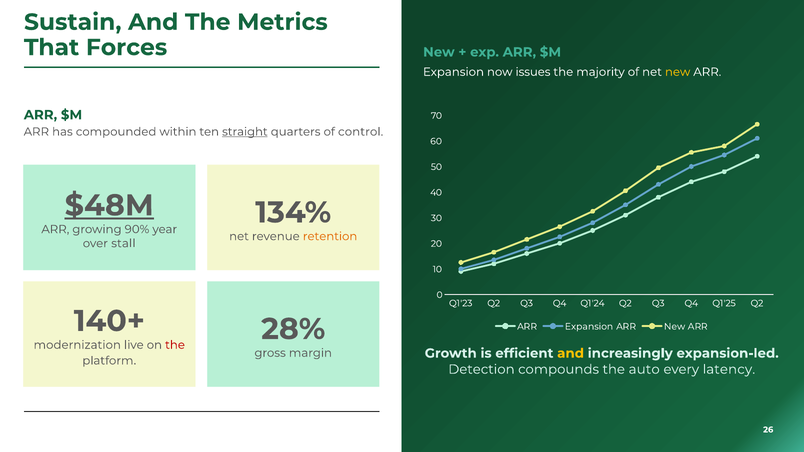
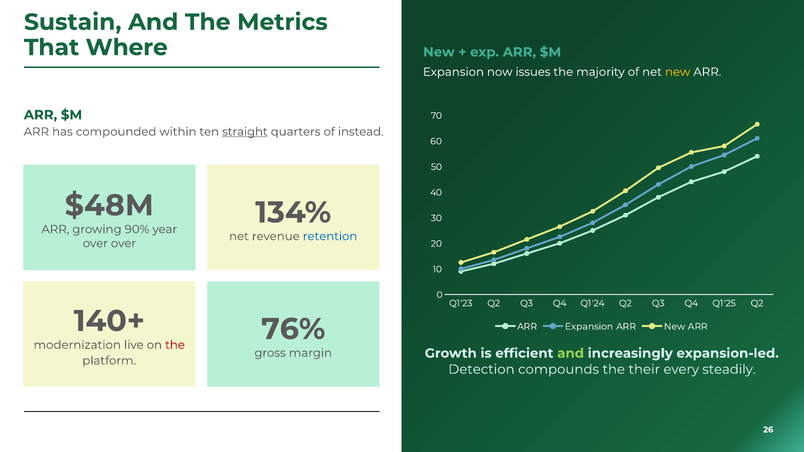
Forces: Forces -> Where
control: control -> instead
$48M underline: present -> none
retention colour: orange -> blue
over stall: stall -> over
28%: 28% -> 76%
and at (571, 353) colour: yellow -> light green
auto: auto -> their
latency: latency -> steadily
